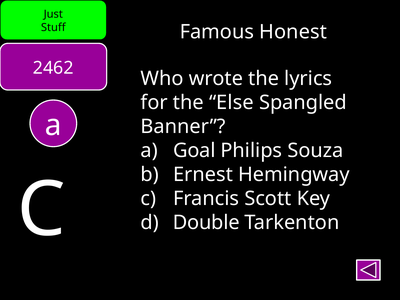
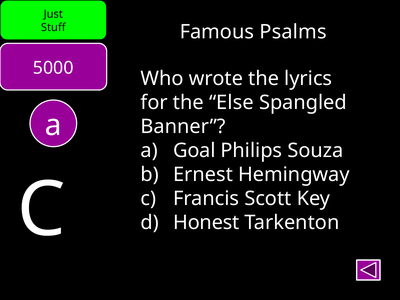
Honest: Honest -> Psalms
2462: 2462 -> 5000
Double: Double -> Honest
